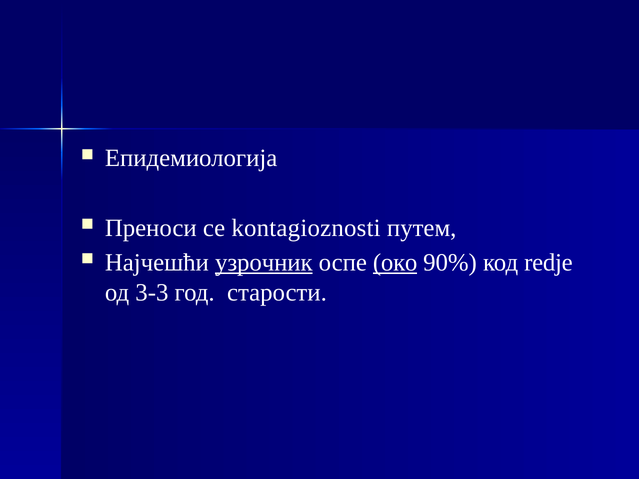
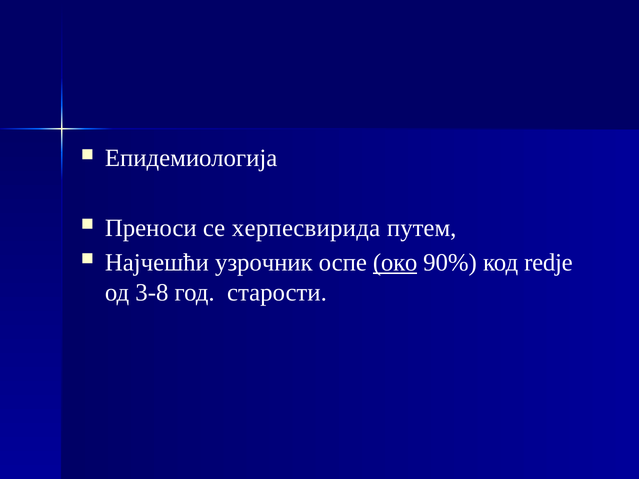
kontagioznosti: kontagioznosti -> херпесвирида
узрочник underline: present -> none
3-3: 3-3 -> 3-8
